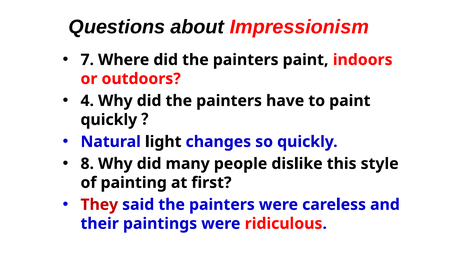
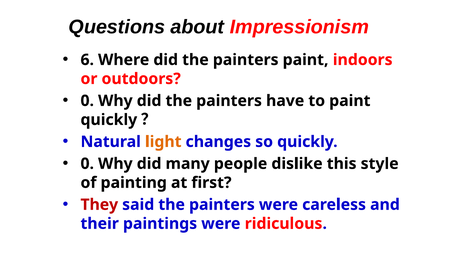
7: 7 -> 6
4 at (87, 101): 4 -> 0
light colour: black -> orange
8 at (87, 163): 8 -> 0
